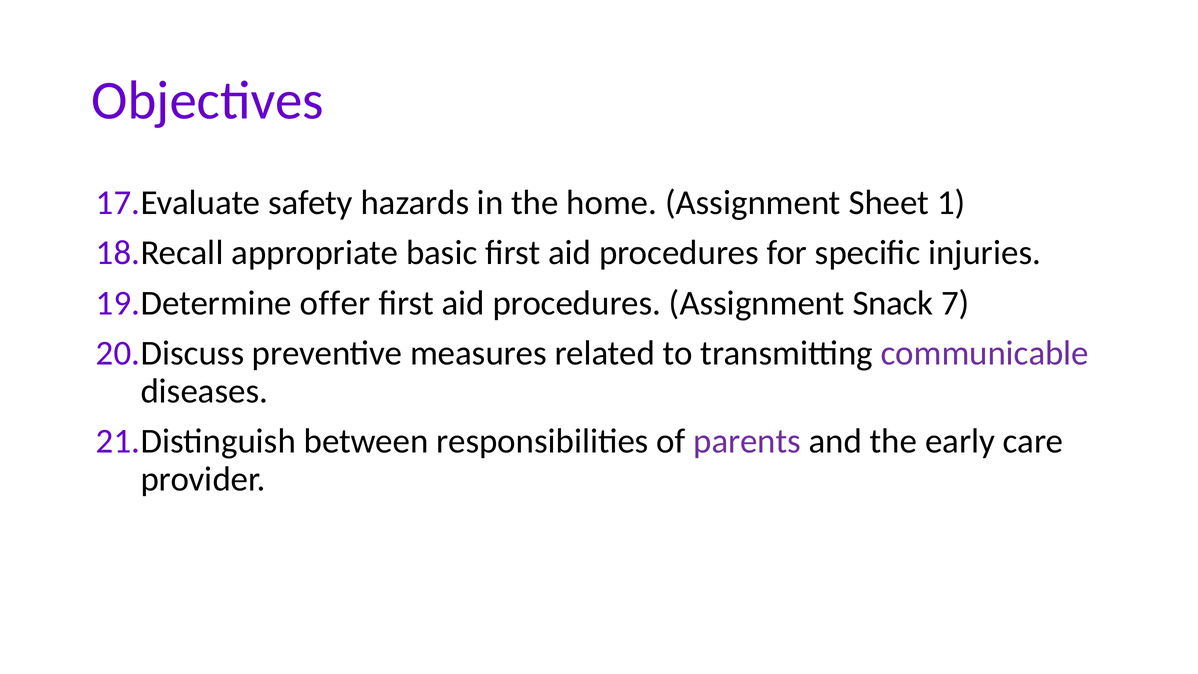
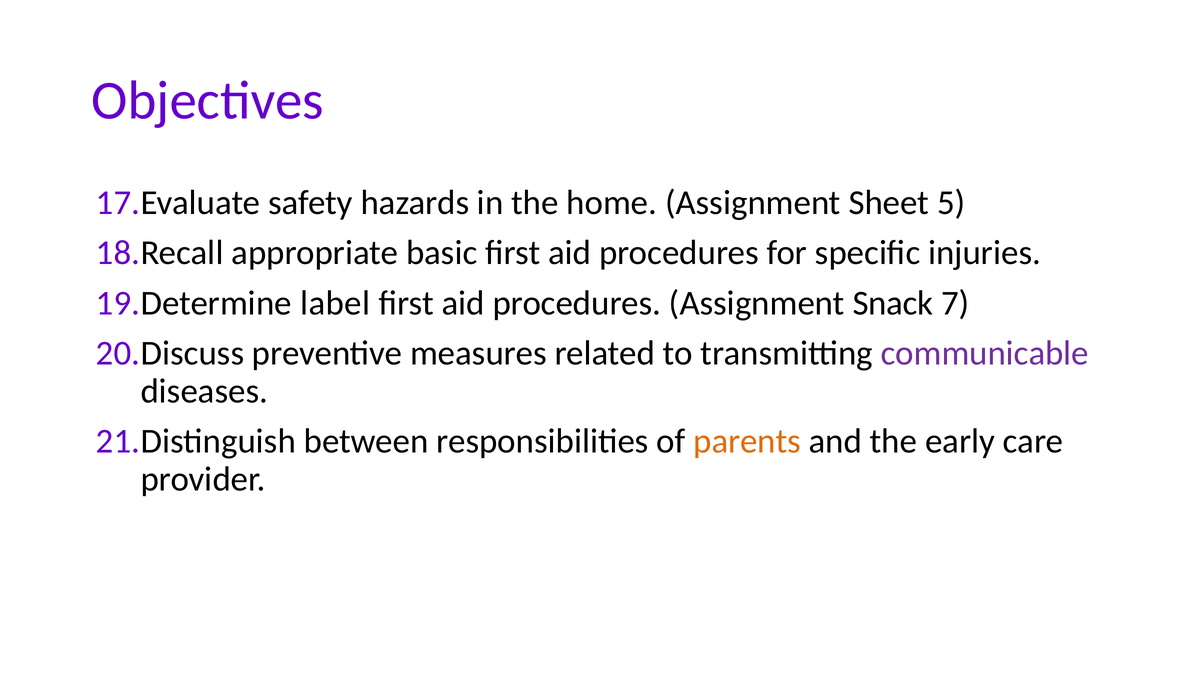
1: 1 -> 5
offer: offer -> label
parents colour: purple -> orange
